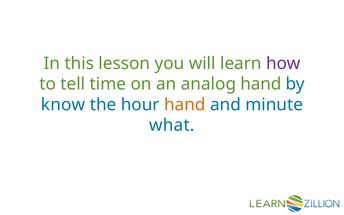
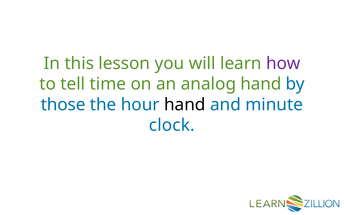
know: know -> those
hand at (185, 105) colour: orange -> black
what: what -> clock
